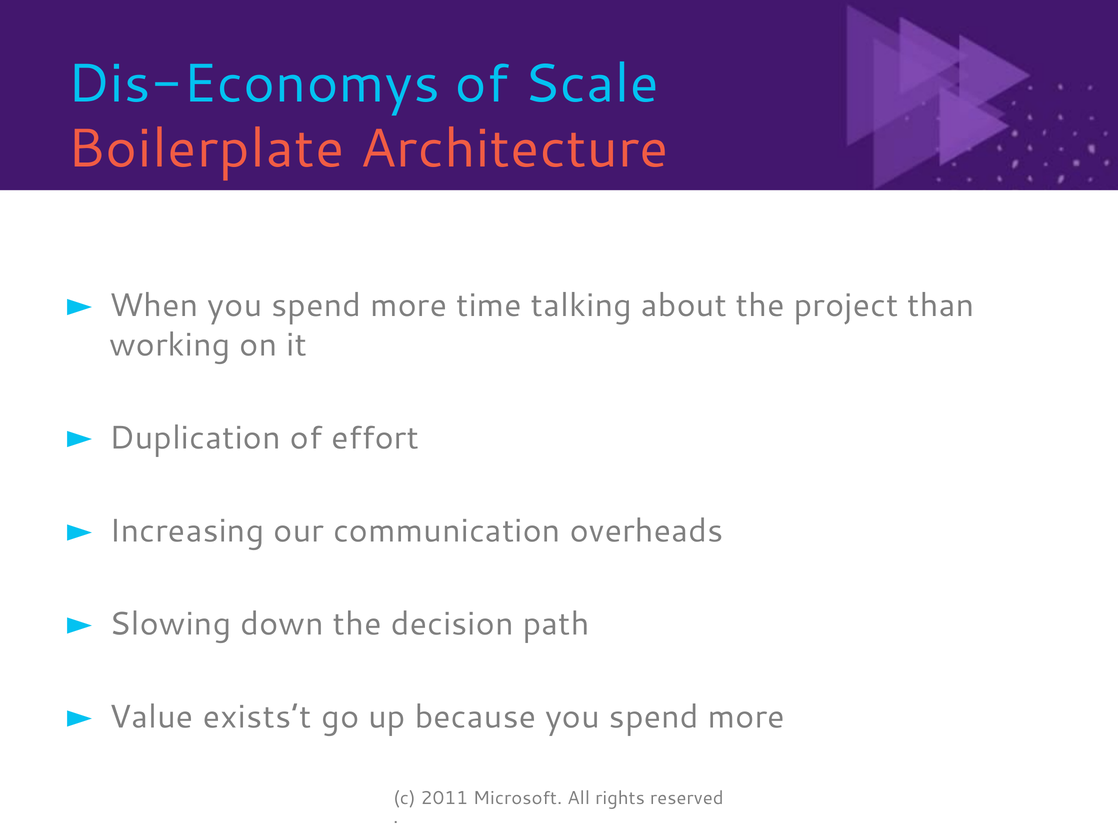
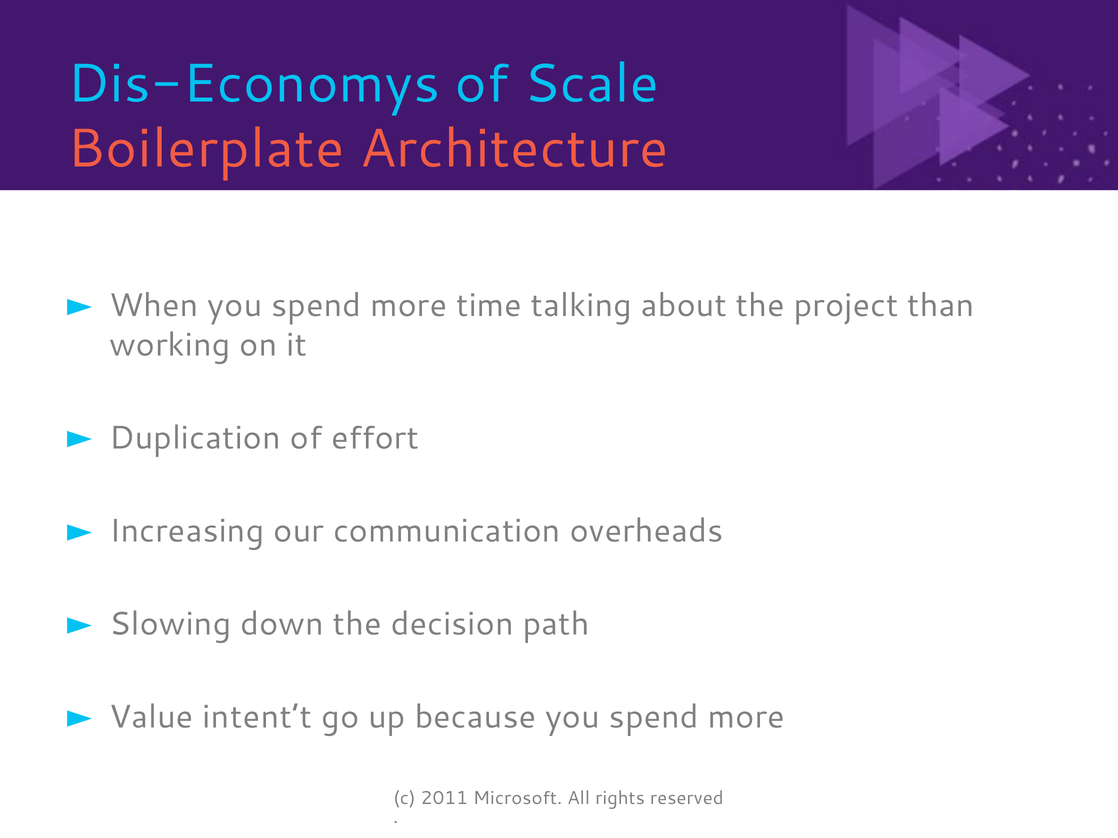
exists’t: exists’t -> intent’t
